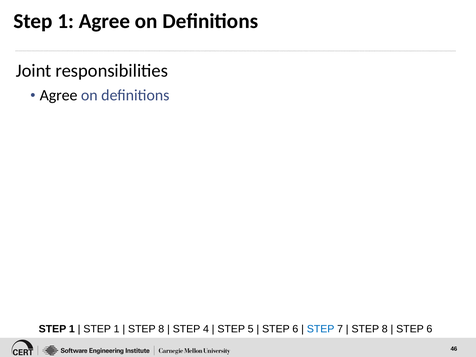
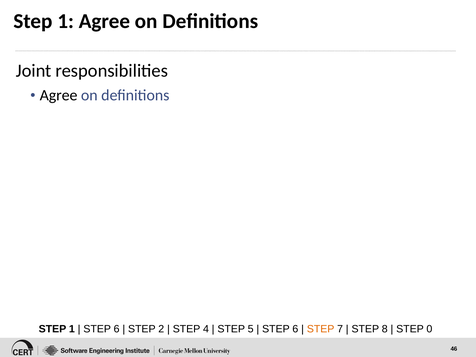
1 at (117, 329): 1 -> 6
8 at (161, 329): 8 -> 2
STEP at (321, 329) colour: blue -> orange
6 at (429, 329): 6 -> 0
